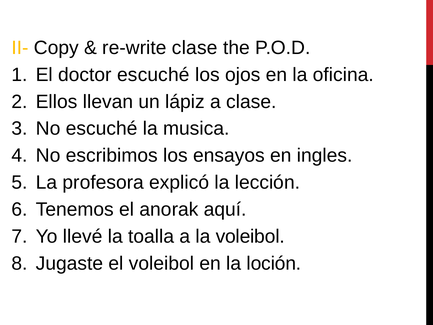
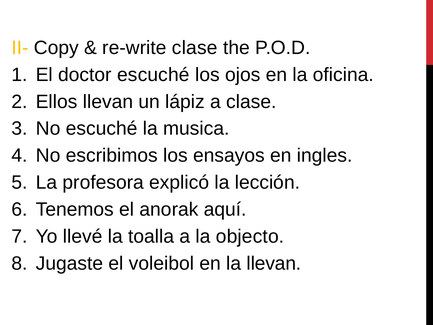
la voleibol: voleibol -> objecto
la loción: loción -> llevan
